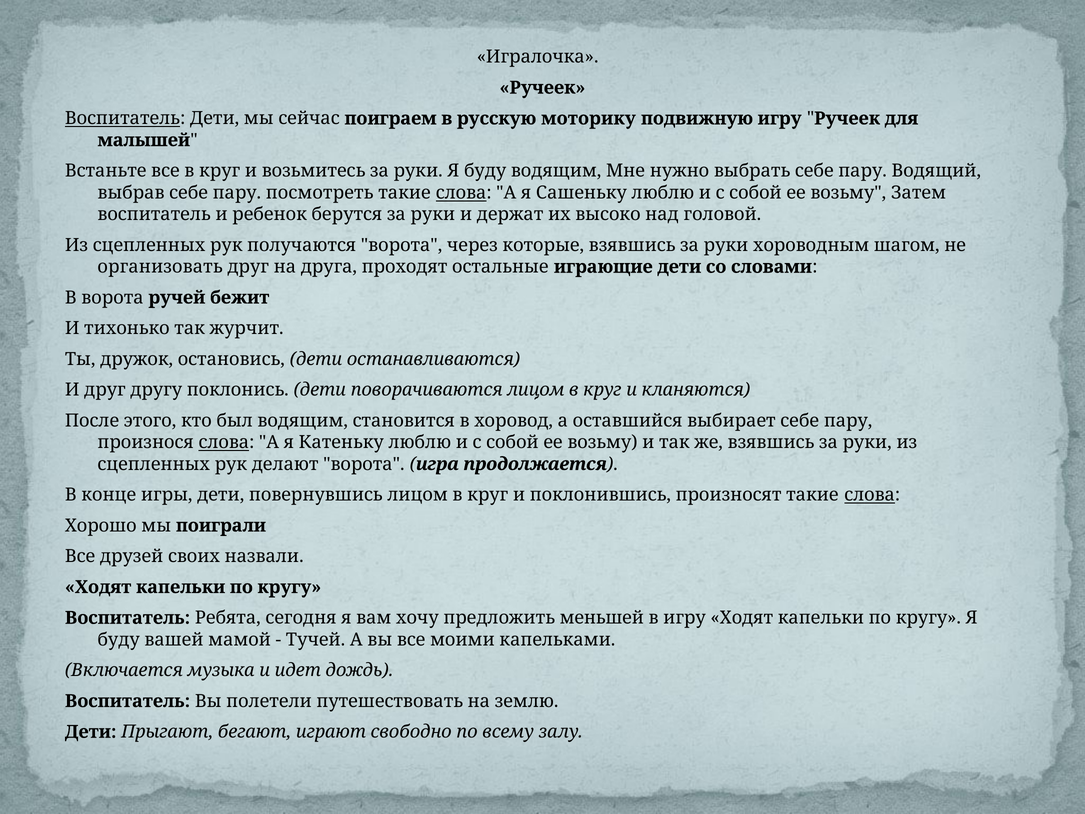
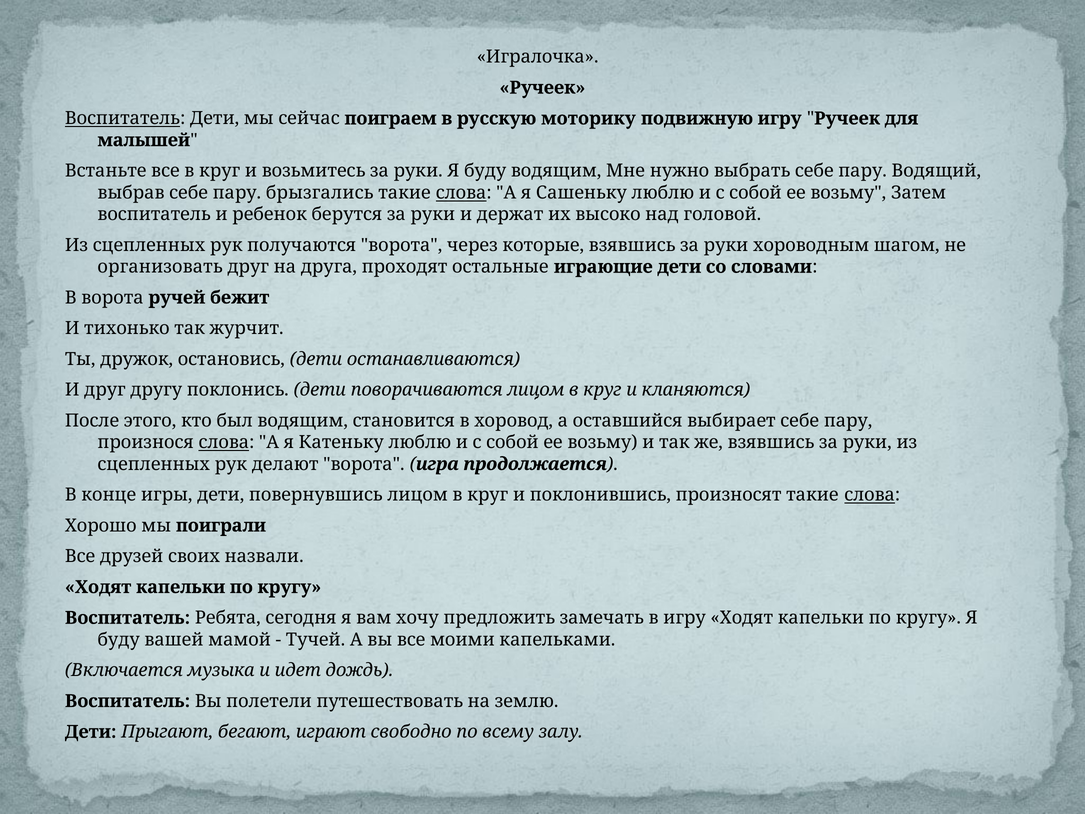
посмотреть: посмотреть -> брызгались
меньшей: меньшей -> замечать
